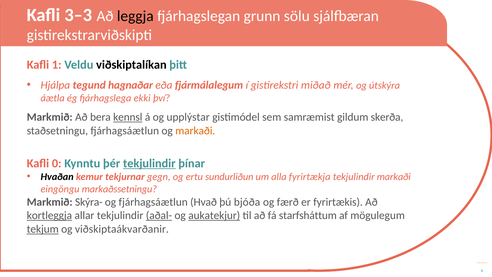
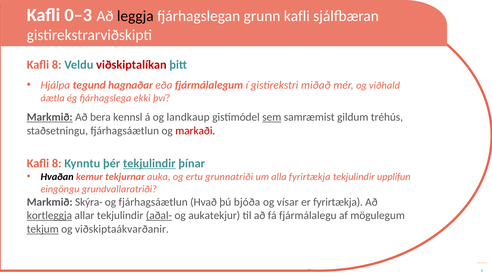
3–3: 3–3 -> 0–3
grunn sölu: sölu -> kafli
1 at (57, 65): 1 -> 8
viðskiptalíkan colour: black -> red
útskýra: útskýra -> viðhald
Markmið at (50, 117) underline: none -> present
kennsl underline: present -> none
upplýstar: upplýstar -> landkaup
sem underline: none -> present
skerða: skerða -> tréhús
markaði at (195, 131) colour: orange -> red
0 at (57, 163): 0 -> 8
gegn: gegn -> auka
sundurliðun: sundurliðun -> grunnatriði
tekjulindir markaði: markaði -> upplifun
markaðssetningu: markaðssetningu -> grundvallaratriði
færð: færð -> vísar
er fyrirtækis: fyrirtækis -> fyrirtækja
aukatekjur underline: present -> none
starfsháttum: starfsháttum -> fjármálalegu
